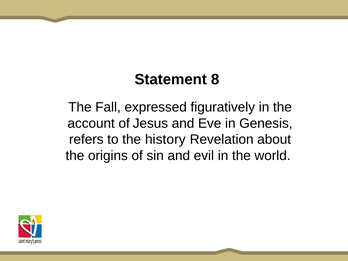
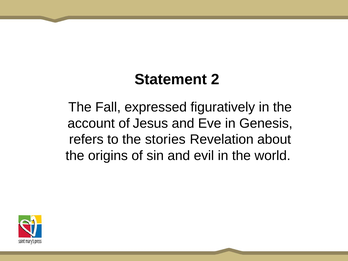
8: 8 -> 2
history: history -> stories
